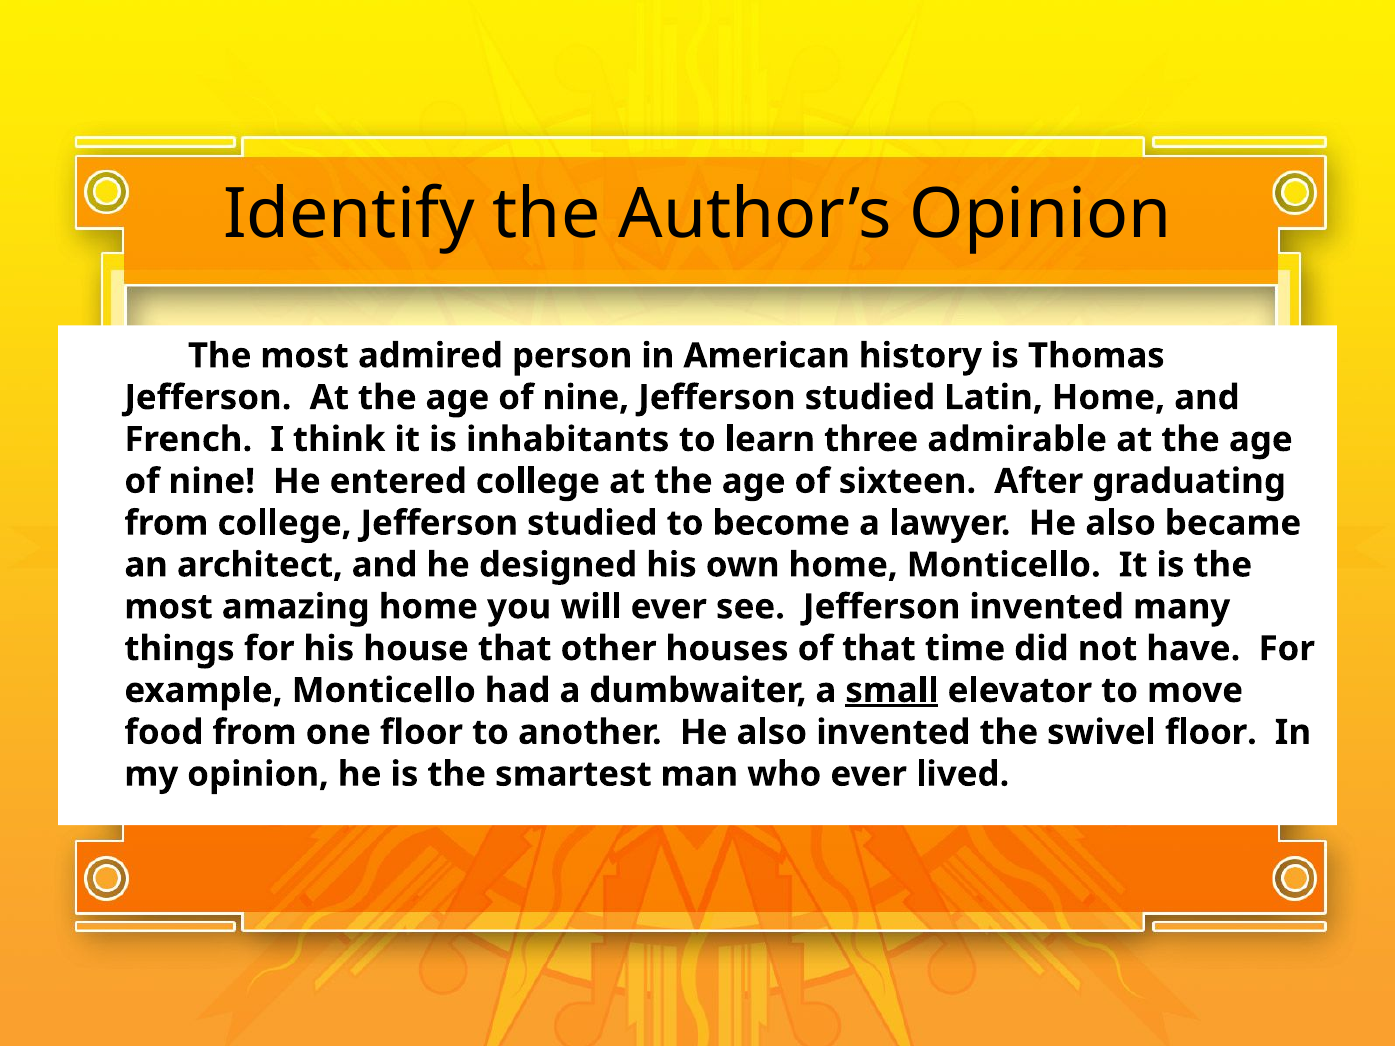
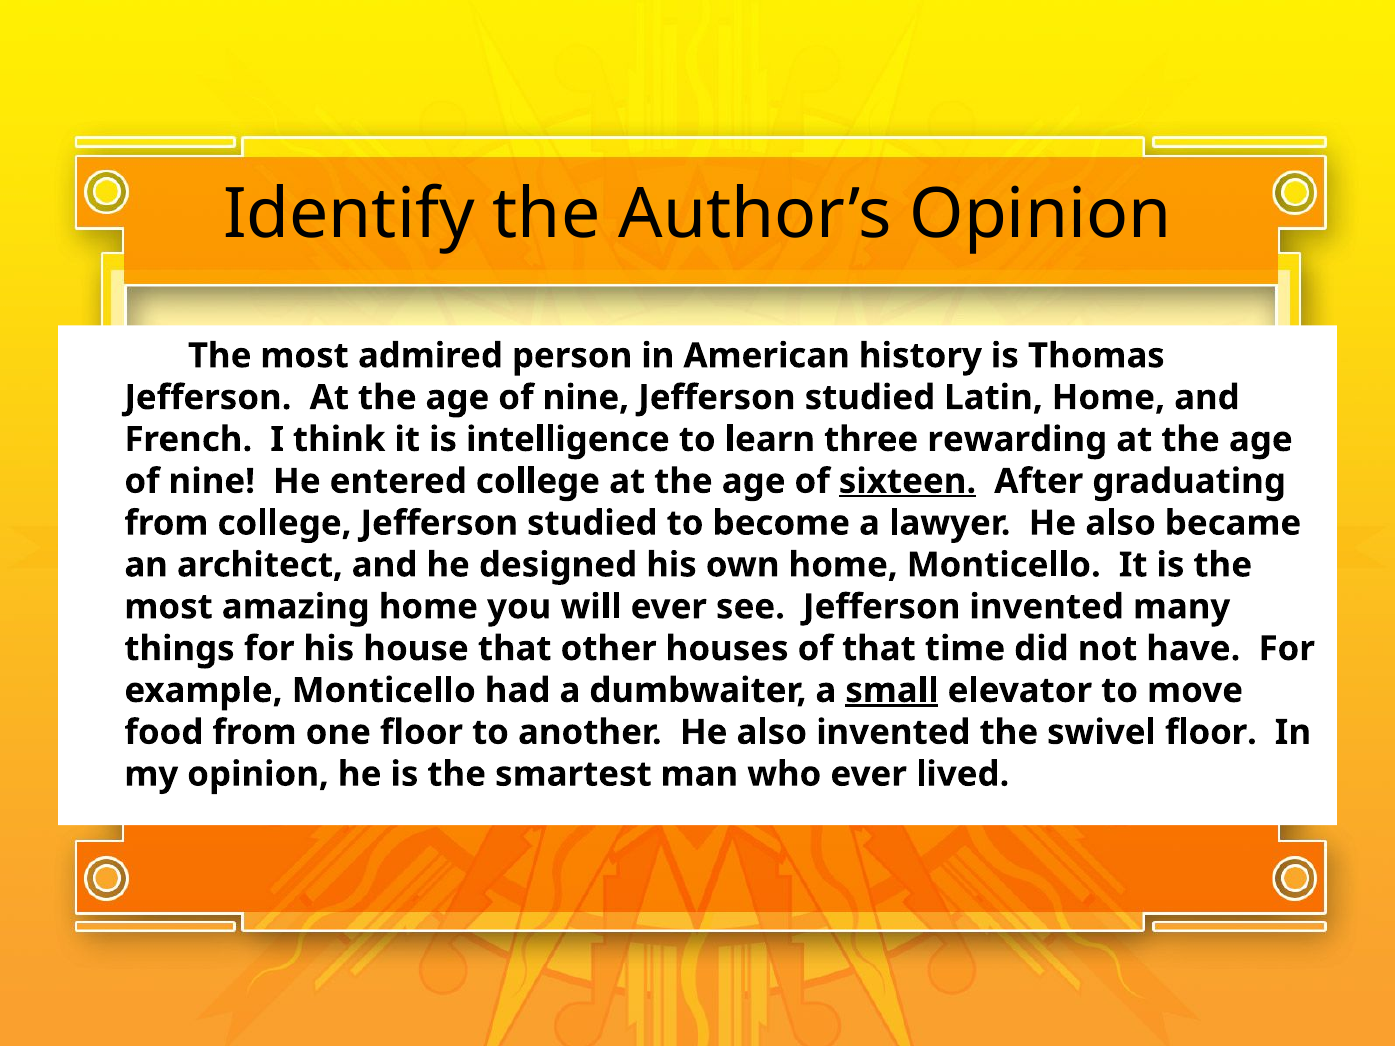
inhabitants: inhabitants -> intelligence
admirable: admirable -> rewarding
sixteen underline: none -> present
